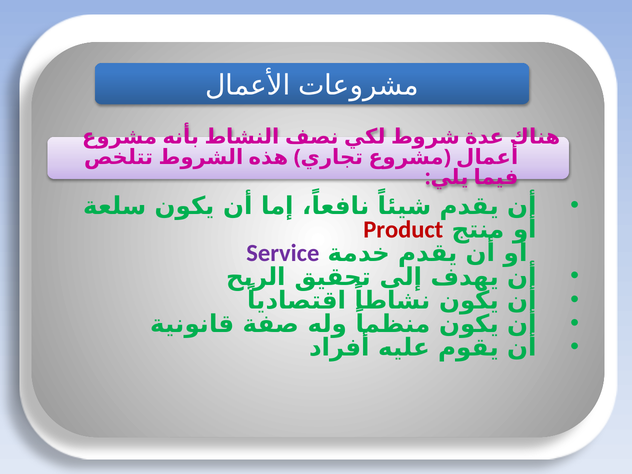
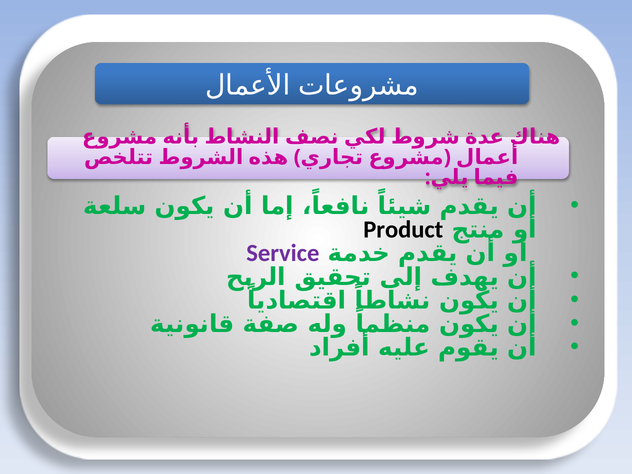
Product colour: red -> black
